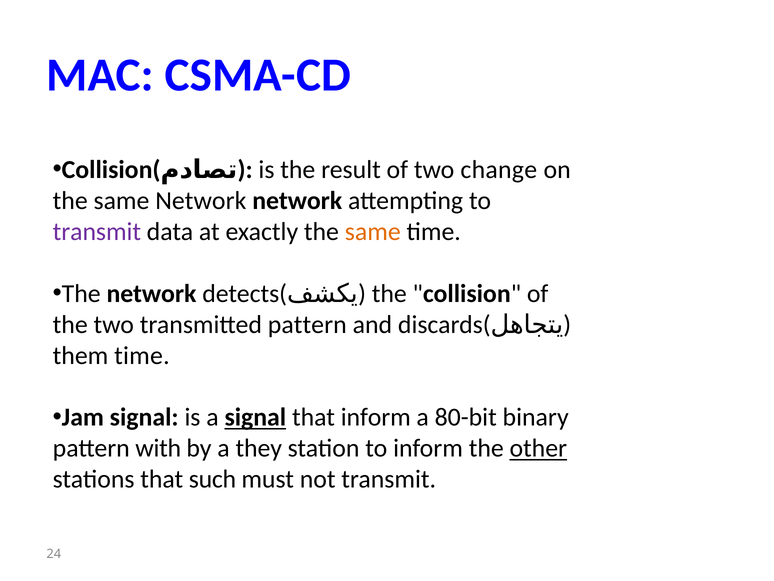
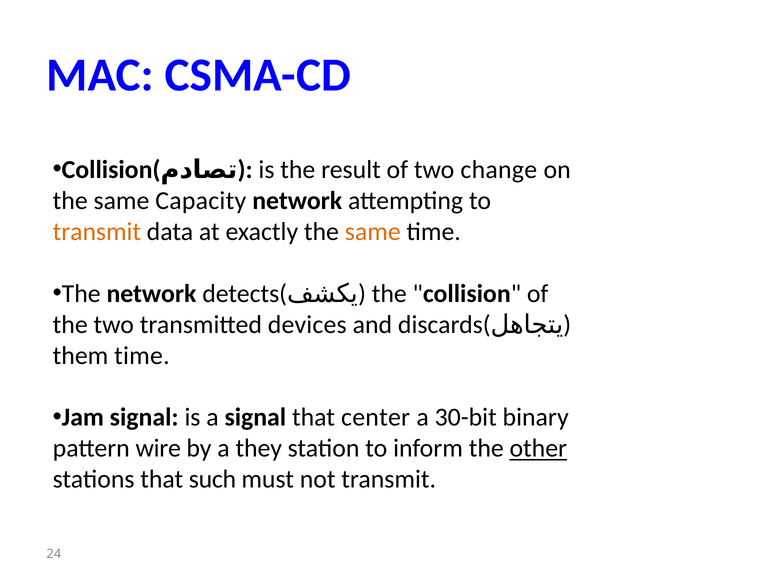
same Network: Network -> Capacity
transmit at (97, 231) colour: purple -> orange
transmitted pattern: pattern -> devices
signal at (255, 417) underline: present -> none
that inform: inform -> center
80-bit: 80-bit -> 30-bit
with: with -> wire
